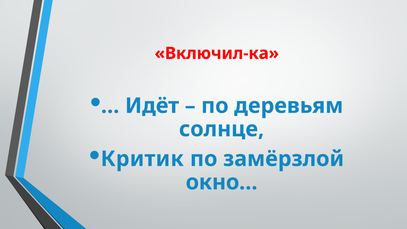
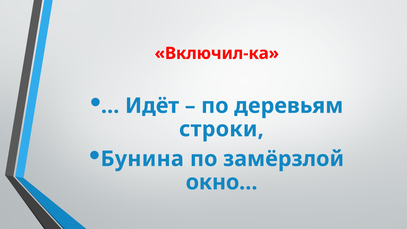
солнце: солнце -> строки
Критик: Критик -> Бунина
